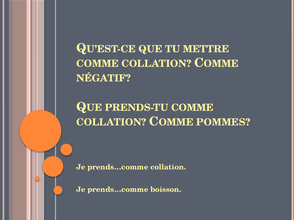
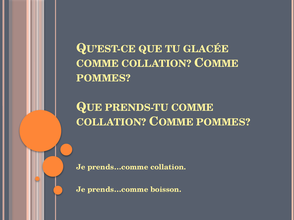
METTRE: METTRE -> GLACÉE
NÉGATIF at (104, 78): NÉGATIF -> POMMES
